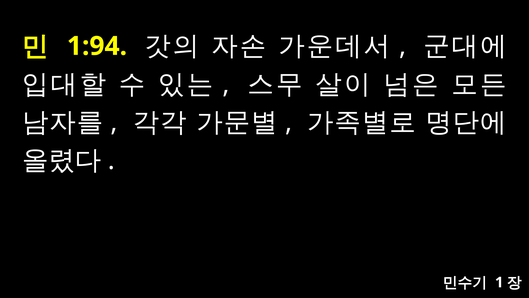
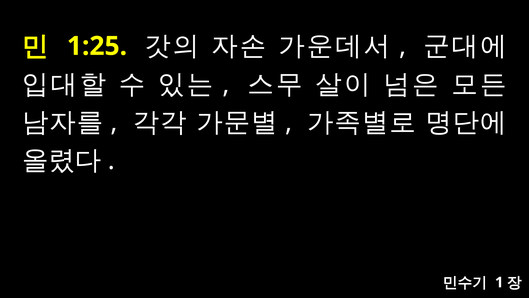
1:94: 1:94 -> 1:25
